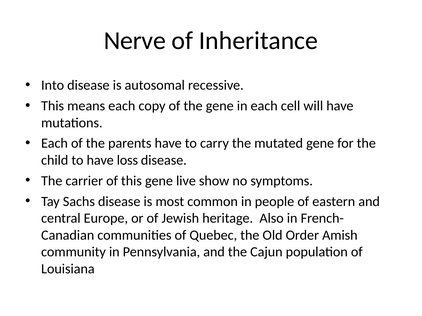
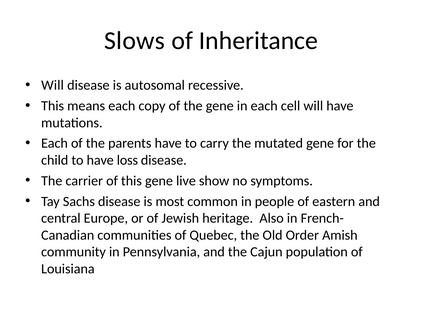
Nerve: Nerve -> Slows
Into at (53, 85): Into -> Will
